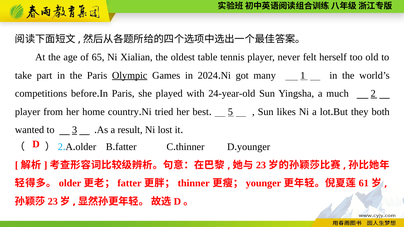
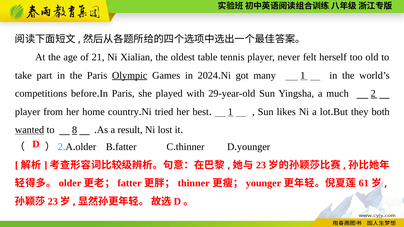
65: 65 -> 21
24-year-old: 24-year-old -> 29-year-old
5 at (230, 112): 5 -> 1
wanted underline: none -> present
3: 3 -> 8
